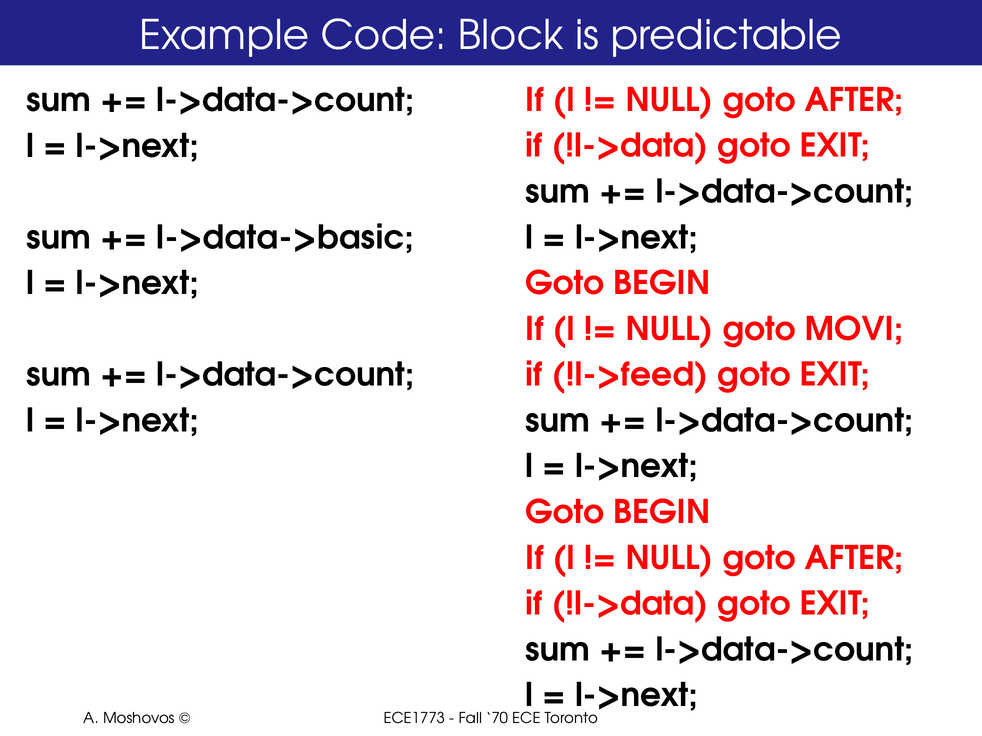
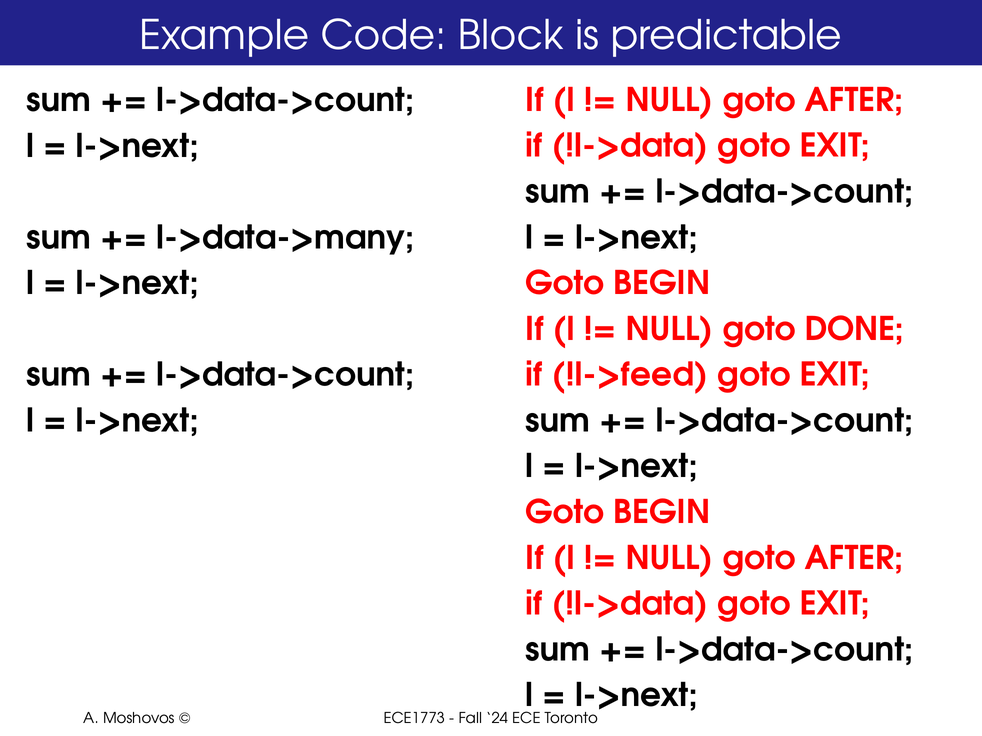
l->data->basic: l->data->basic -> l->data->many
MOVI: MOVI -> DONE
70: 70 -> 24
